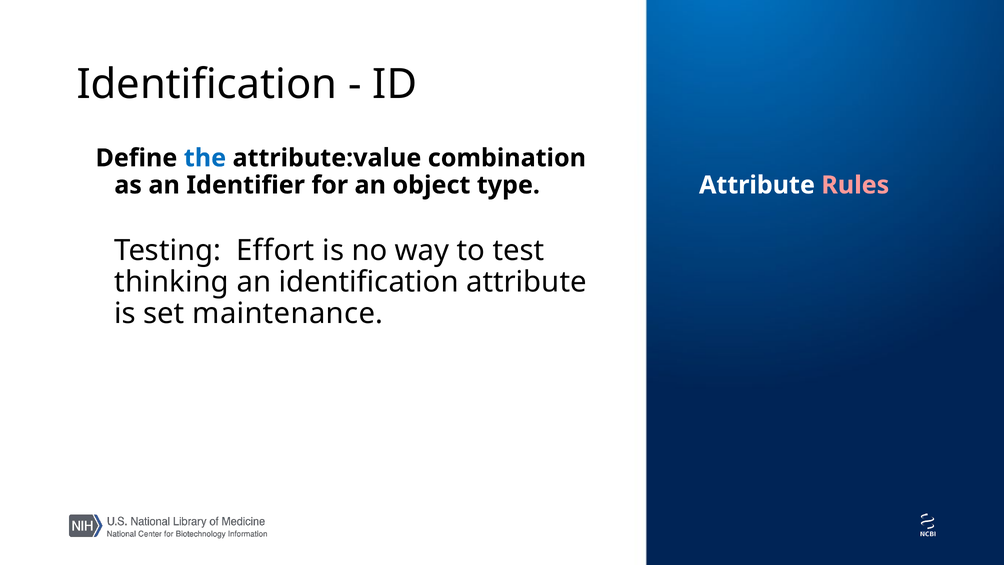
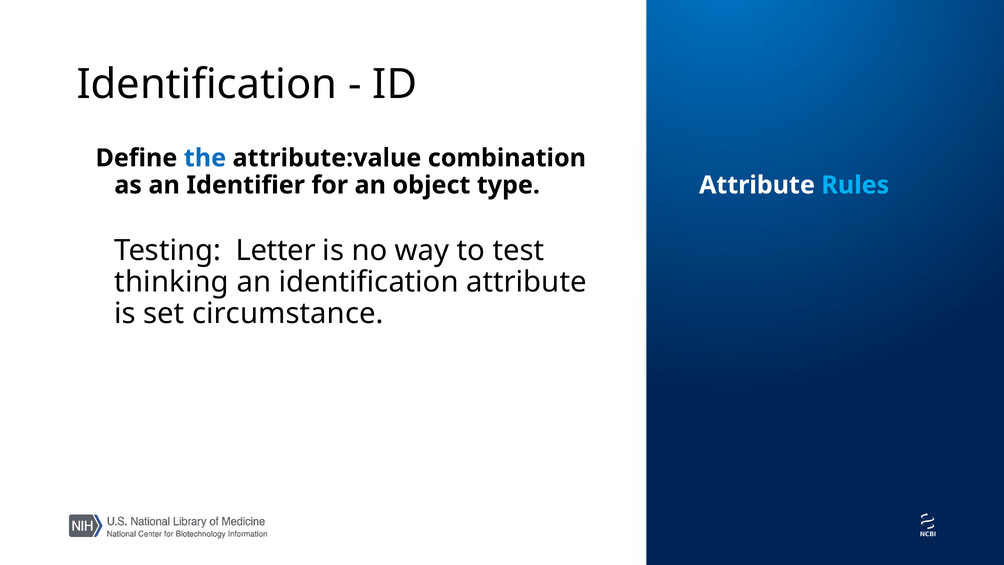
Rules colour: pink -> light blue
Effort: Effort -> Letter
maintenance: maintenance -> circumstance
